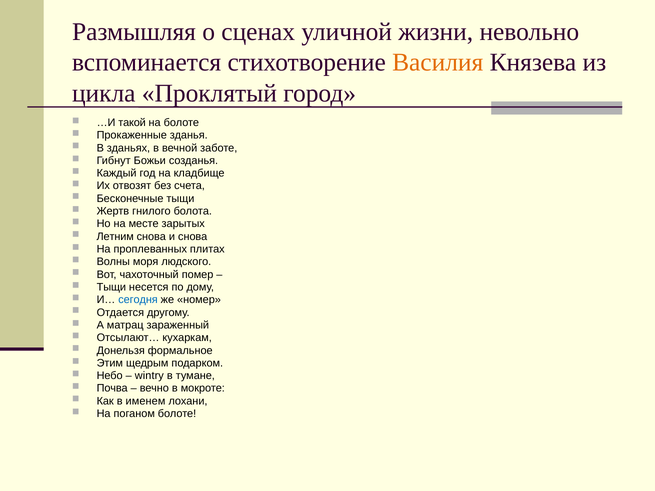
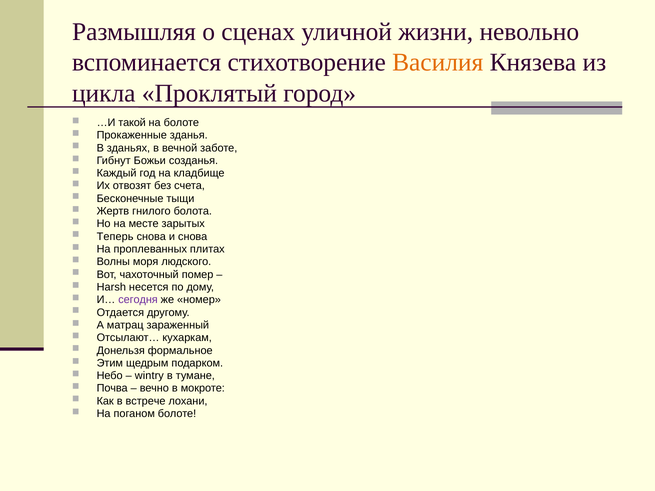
Летним: Летним -> Теперь
Тыщи at (111, 287): Тыщи -> Harsh
сегодня colour: blue -> purple
именем: именем -> встрече
